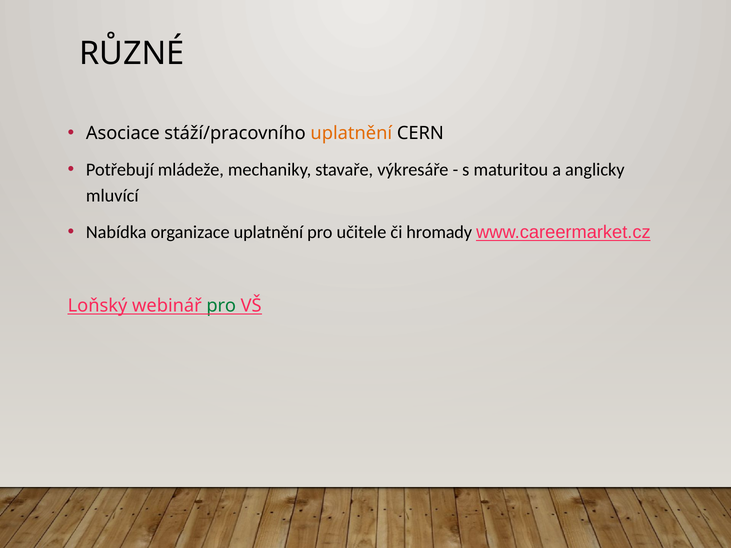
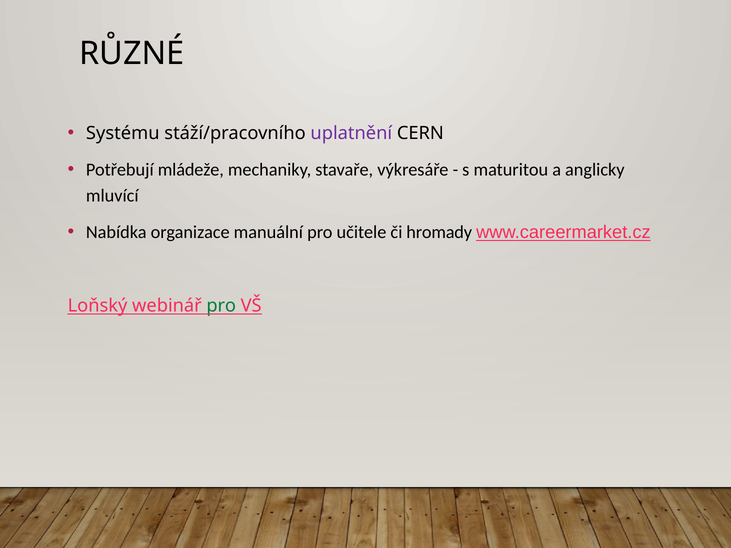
Asociace: Asociace -> Systému
uplatnění at (351, 133) colour: orange -> purple
organizace uplatnění: uplatnění -> manuální
